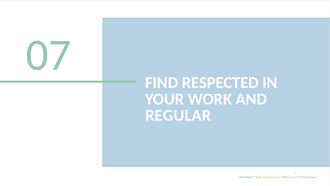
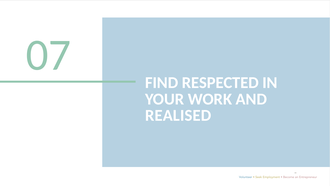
REGULAR: REGULAR -> REALISED
